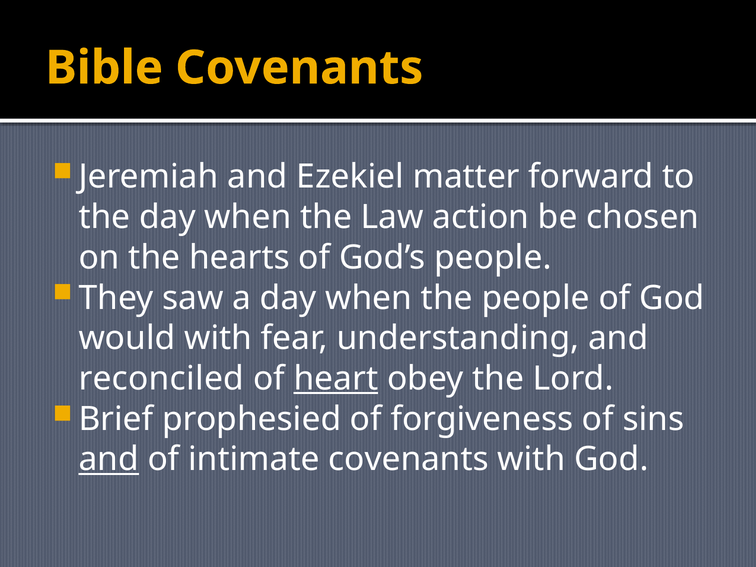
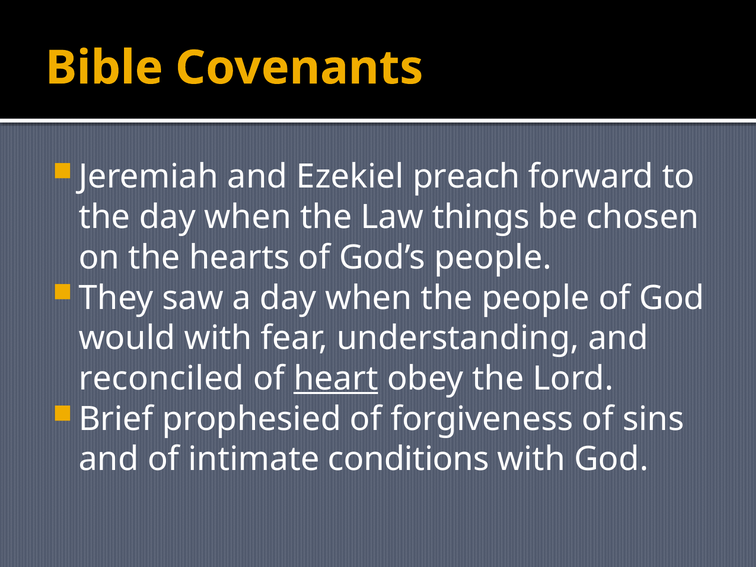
matter: matter -> preach
action: action -> things
and at (109, 459) underline: present -> none
intimate covenants: covenants -> conditions
